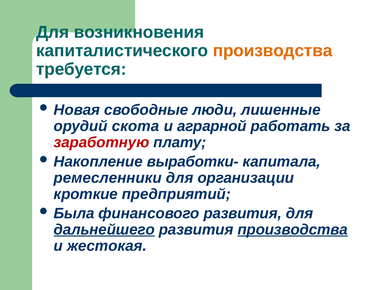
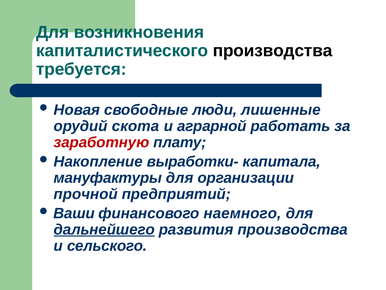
производства at (273, 51) colour: orange -> black
ремесленники: ремесленники -> мануфактуры
кроткие: кроткие -> прочной
Была: Была -> Ваши
финансового развития: развития -> наемного
производства at (293, 229) underline: present -> none
жестокая: жестокая -> сельского
